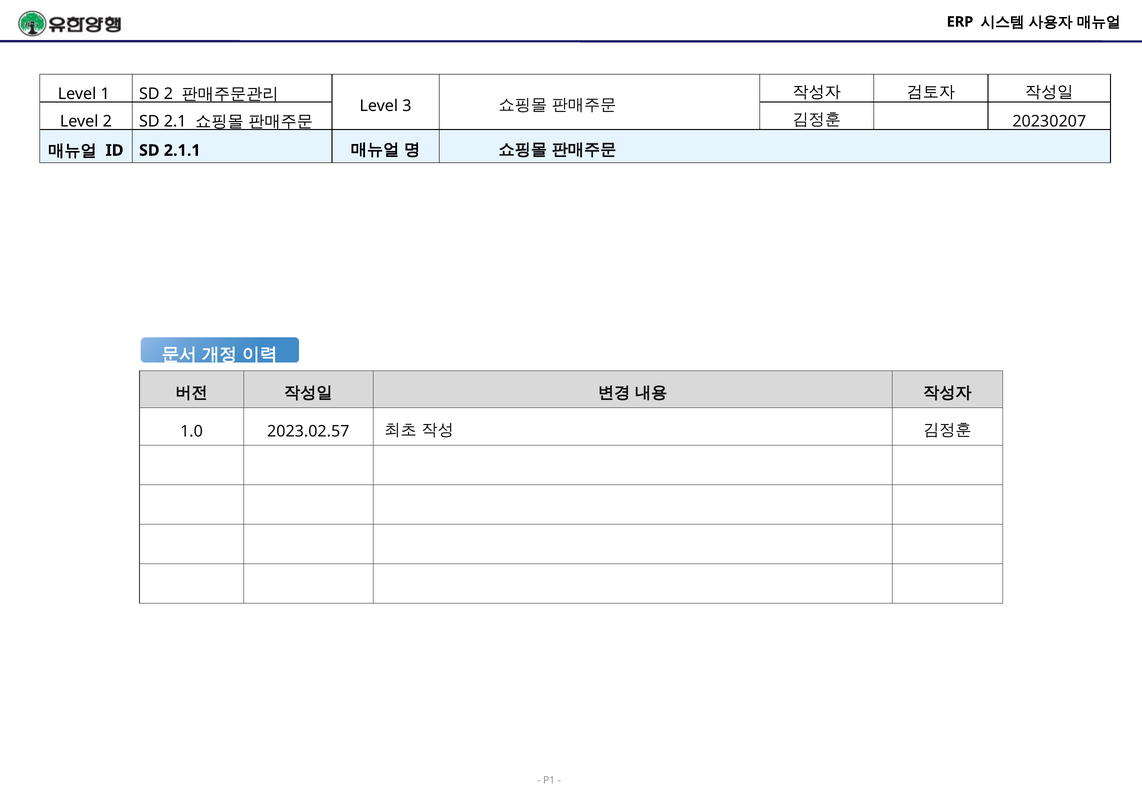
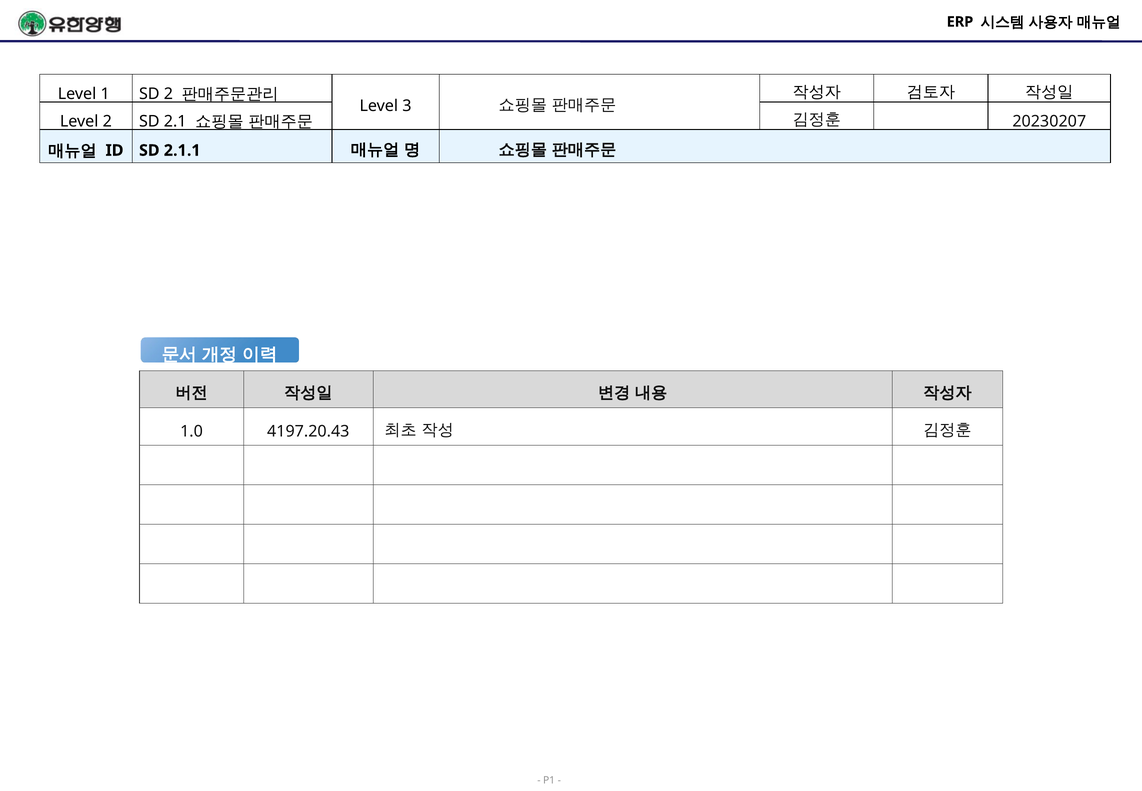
2023.02.57: 2023.02.57 -> 4197.20.43
